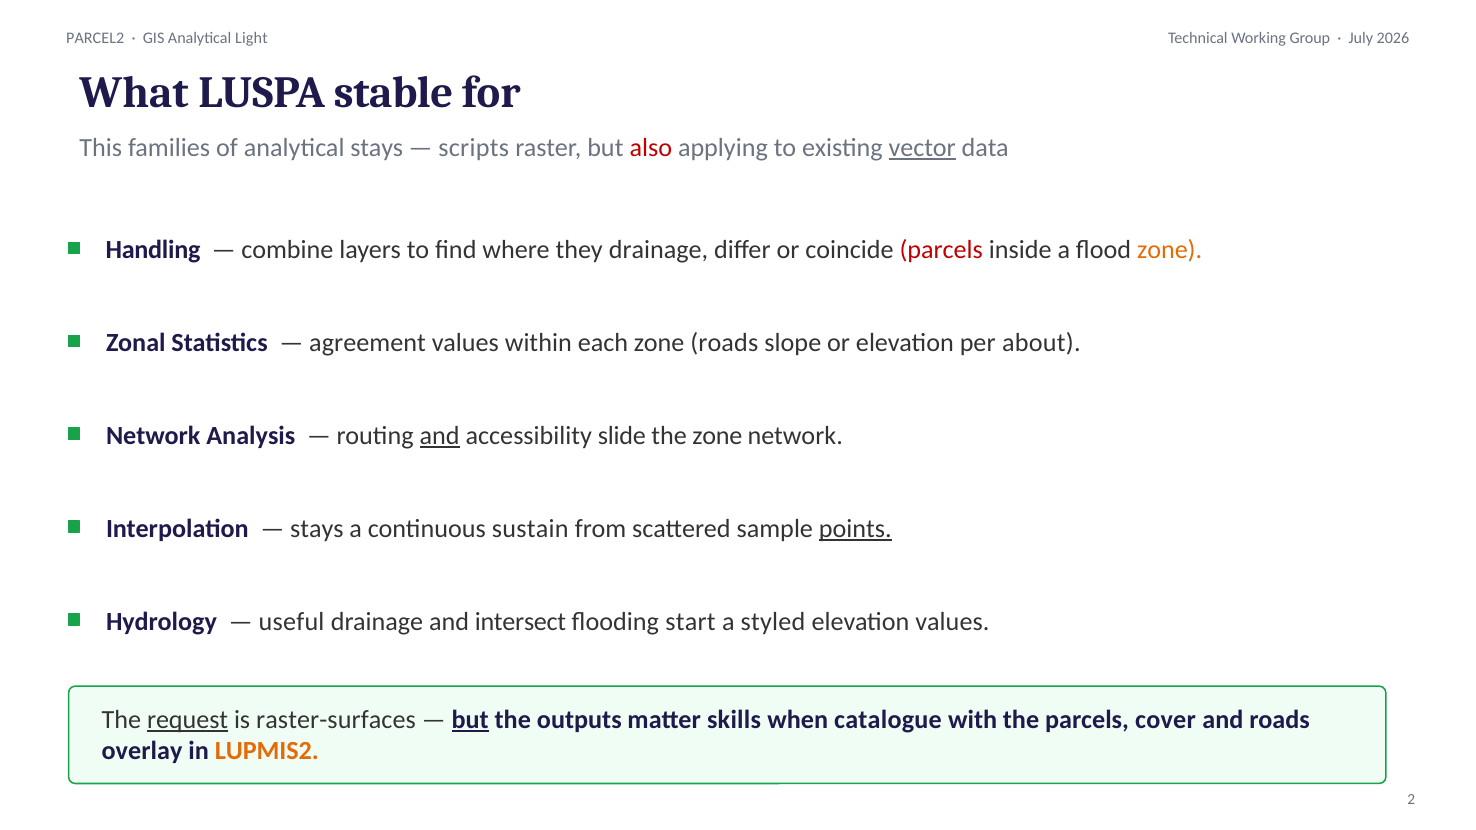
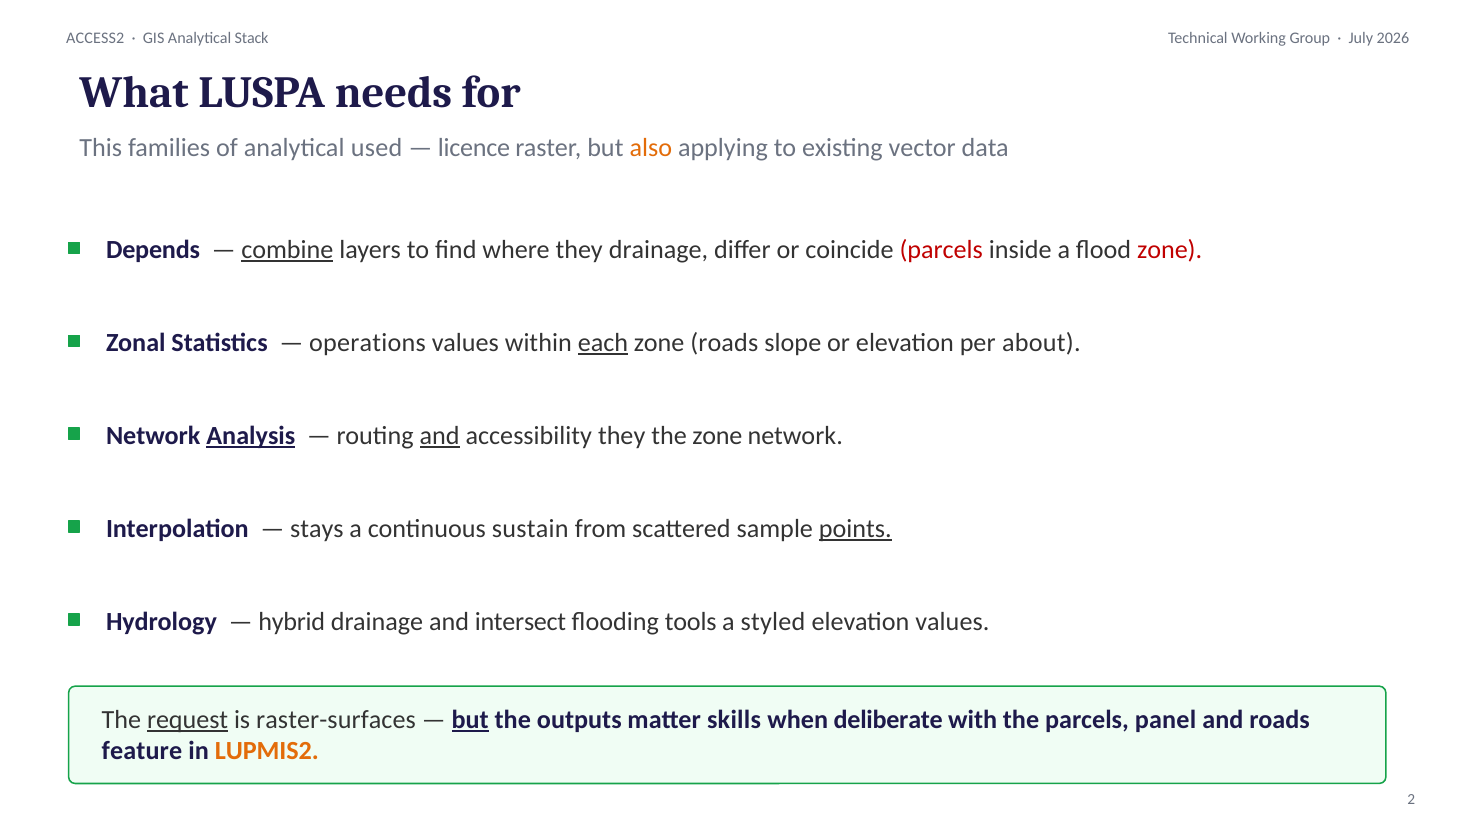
PARCEL2: PARCEL2 -> ACCESS2
Light: Light -> Stack
stable: stable -> needs
analytical stays: stays -> used
scripts: scripts -> licence
also colour: red -> orange
vector underline: present -> none
Handling: Handling -> Depends
combine underline: none -> present
zone at (1170, 250) colour: orange -> red
agreement: agreement -> operations
each underline: none -> present
Analysis underline: none -> present
accessibility slide: slide -> they
useful: useful -> hybrid
start: start -> tools
catalogue: catalogue -> deliberate
cover: cover -> panel
overlay: overlay -> feature
